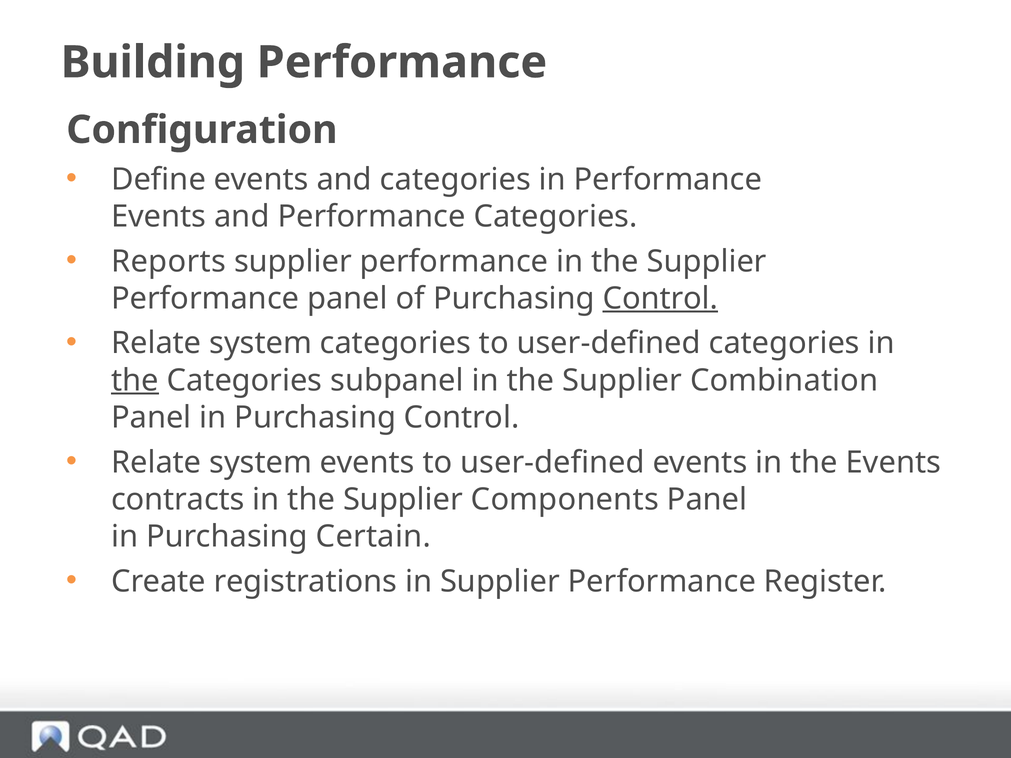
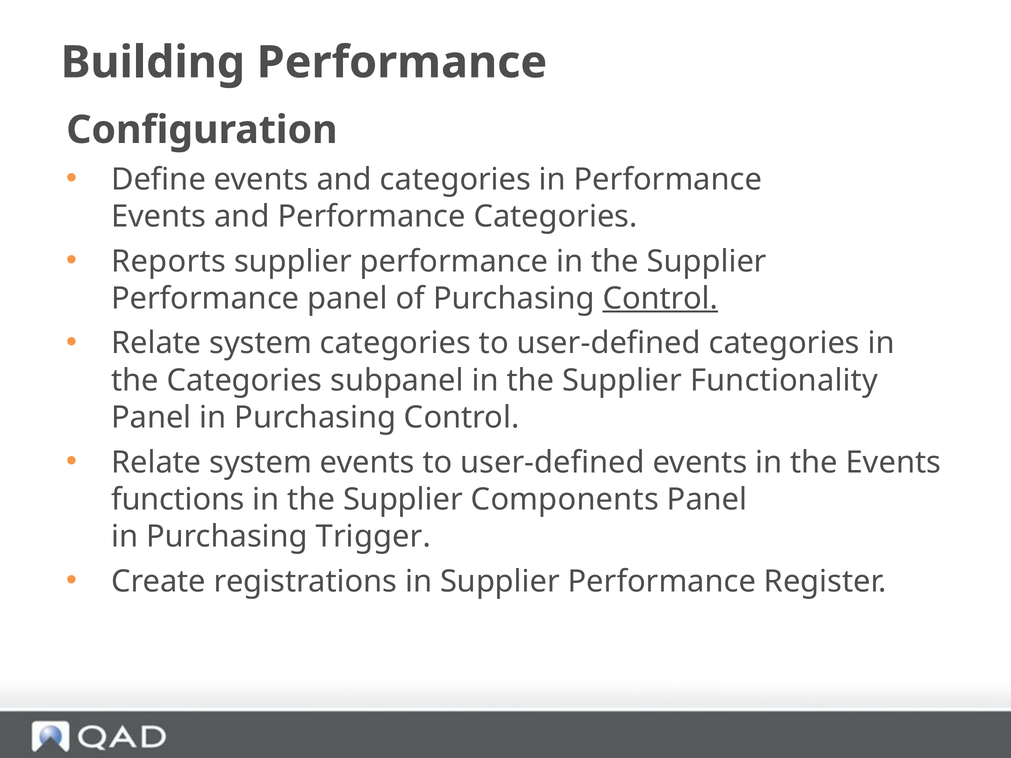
the at (135, 380) underline: present -> none
Combination: Combination -> Functionality
contracts: contracts -> functions
Certain: Certain -> Trigger
